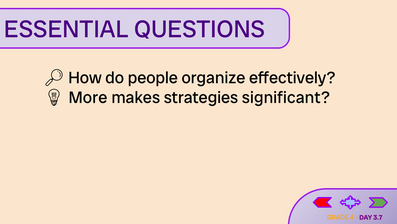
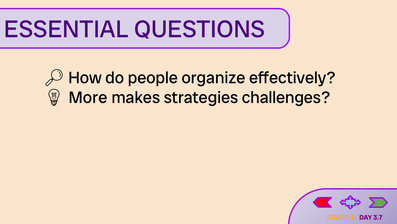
significant: significant -> challenges
